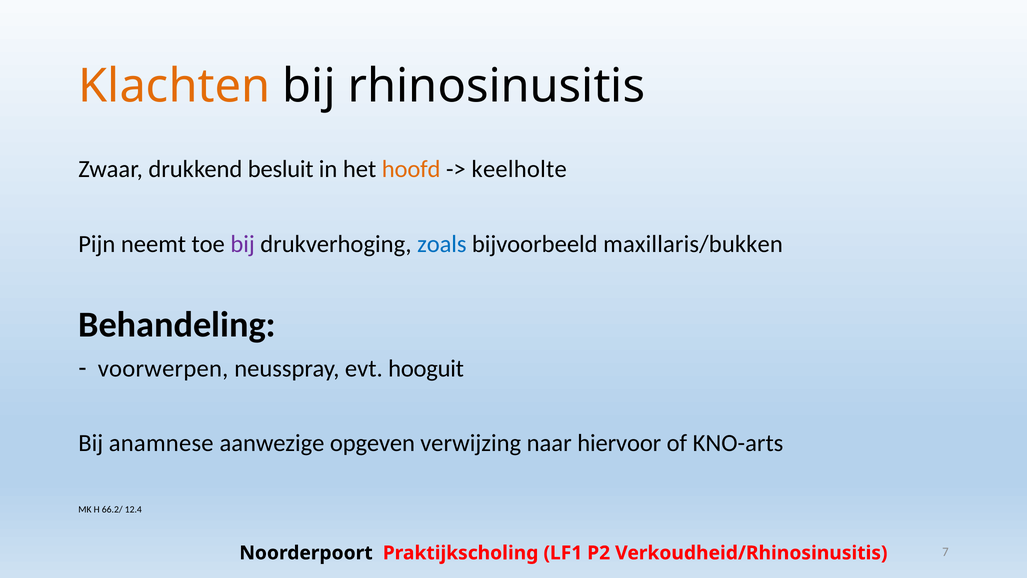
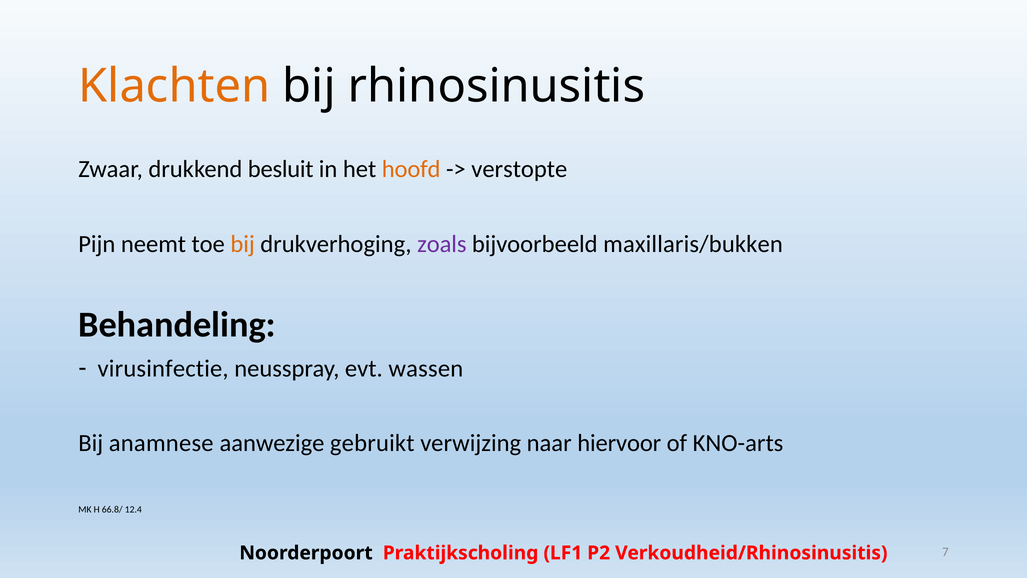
keelholte: keelholte -> verstopte
bij at (243, 244) colour: purple -> orange
zoals colour: blue -> purple
voorwerpen: voorwerpen -> virusinfectie
hooguit: hooguit -> wassen
opgeven: opgeven -> gebruikt
66.2/: 66.2/ -> 66.8/
